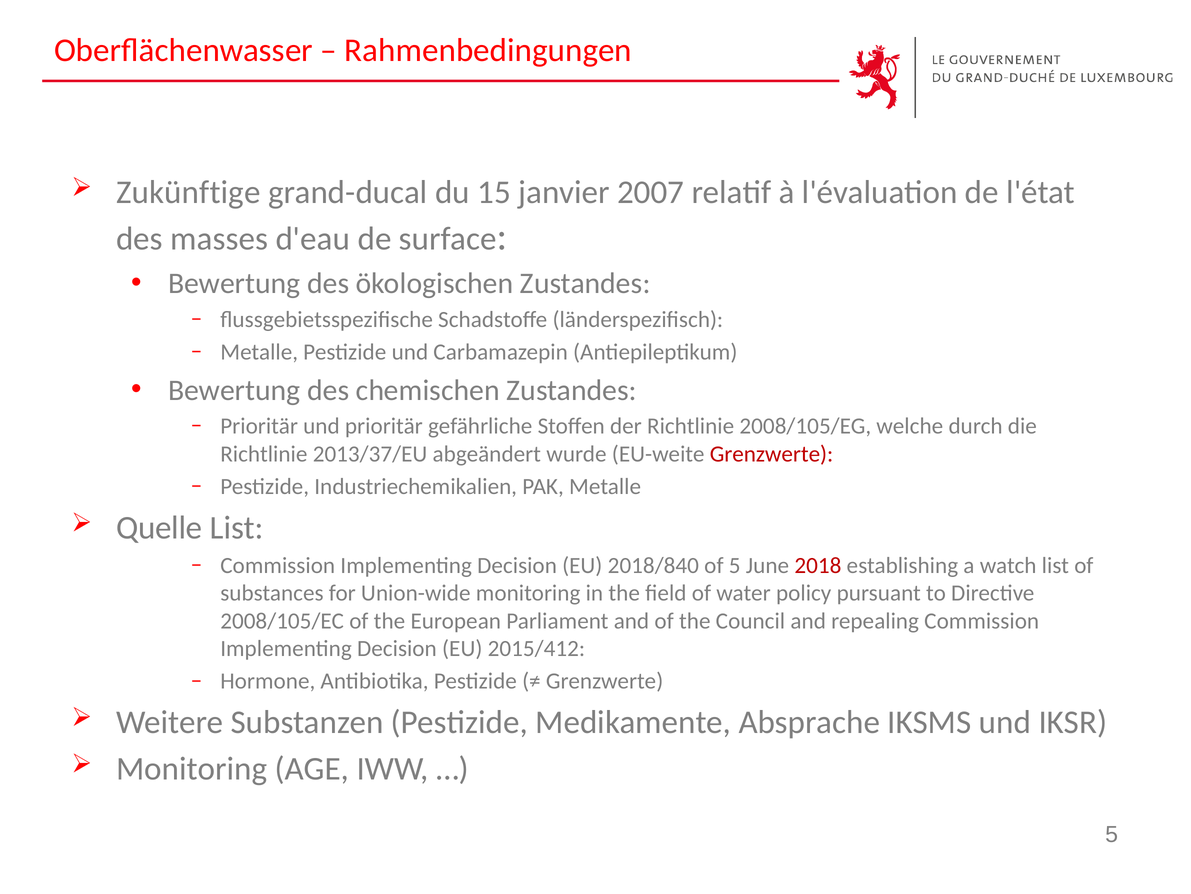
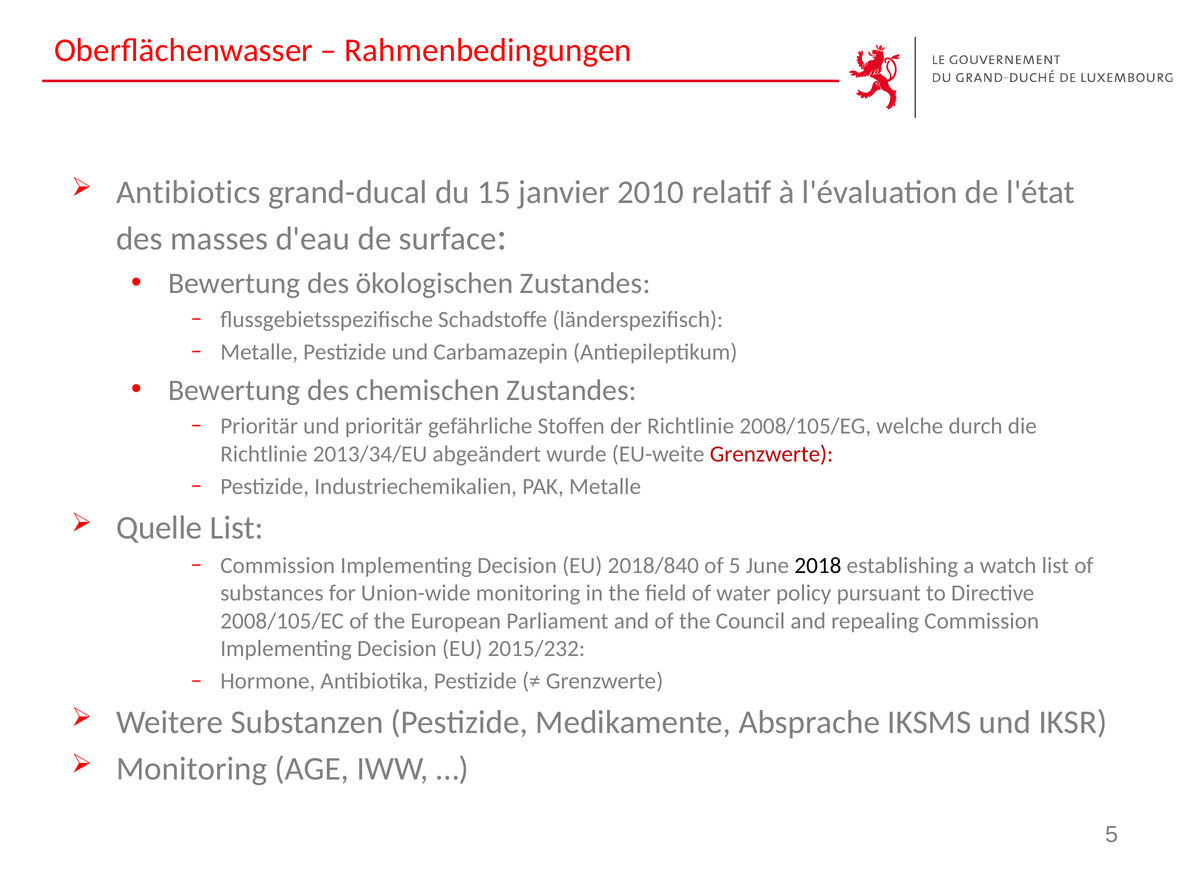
Zukünftige: Zukünftige -> Antibiotics
2007: 2007 -> 2010
2013/37/EU: 2013/37/EU -> 2013/34/EU
2018 colour: red -> black
2015/412: 2015/412 -> 2015/232
